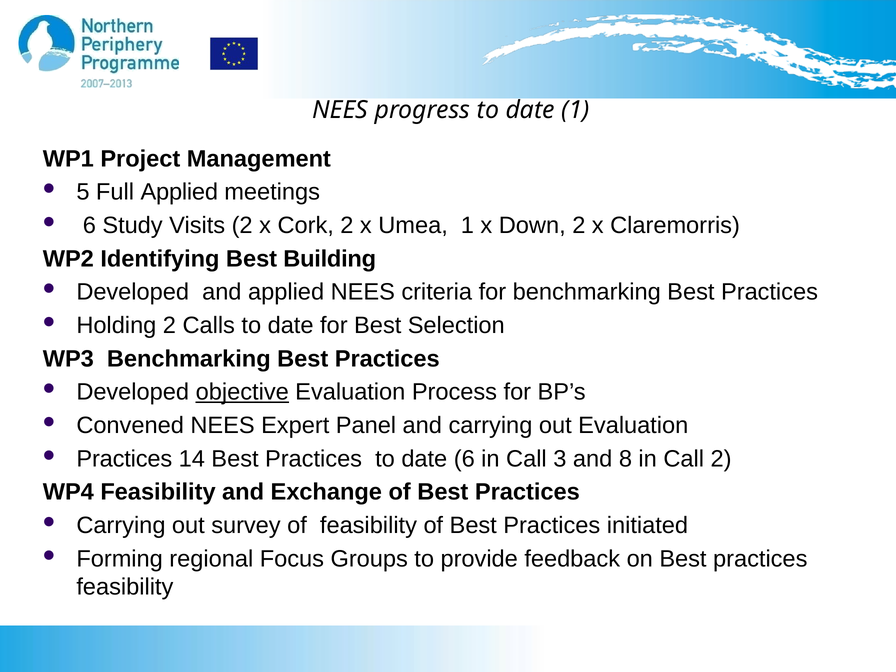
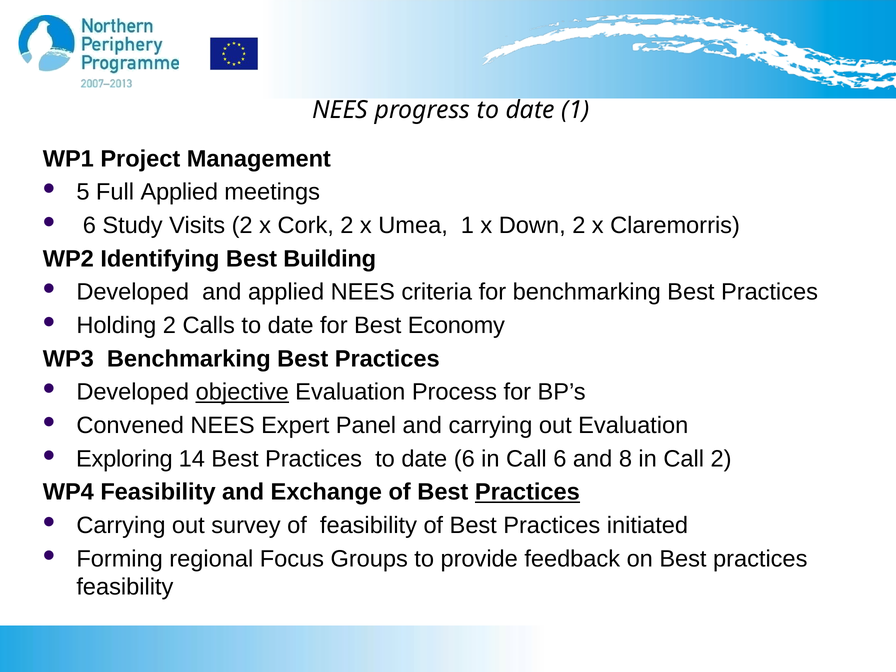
Selection: Selection -> Economy
Practices at (124, 459): Practices -> Exploring
Call 3: 3 -> 6
Practices at (527, 492) underline: none -> present
